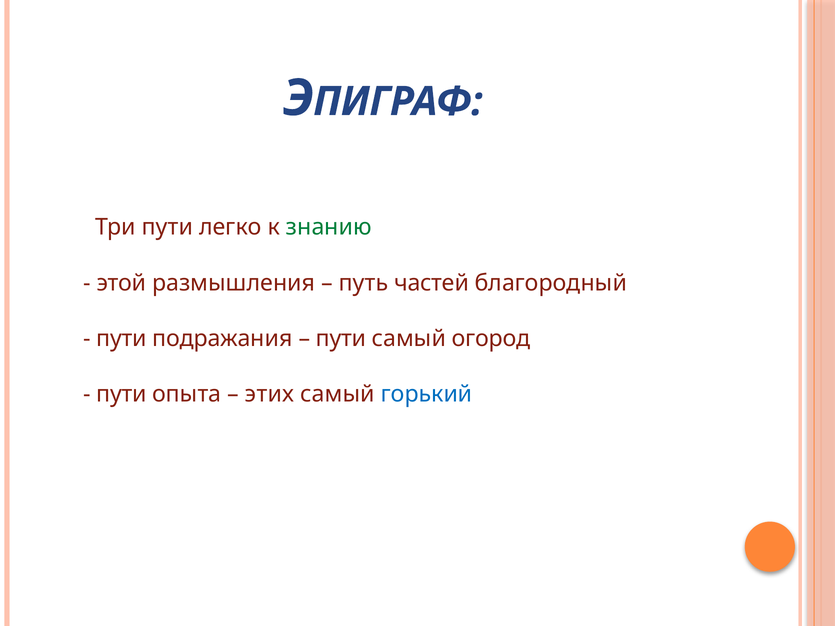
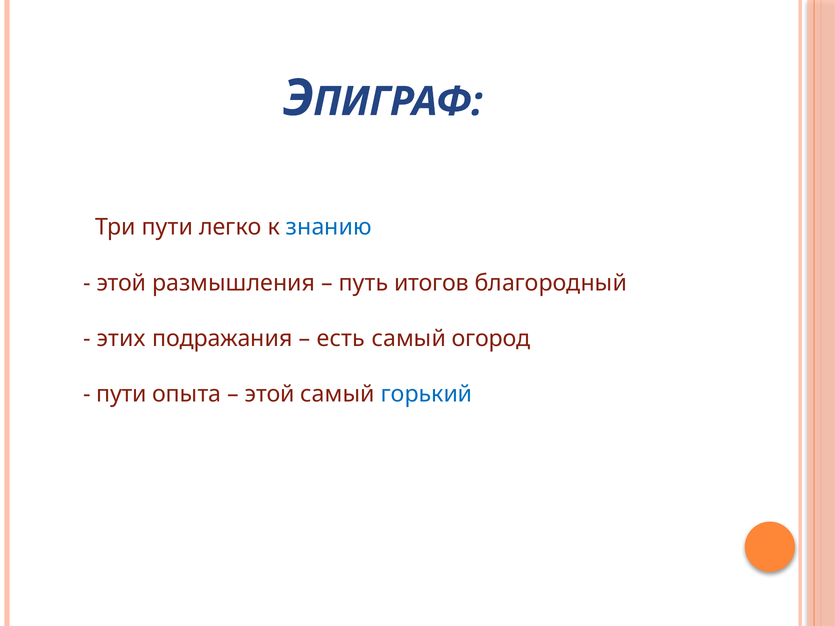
знанию colour: green -> blue
частей: частей -> итогов
пути at (121, 339): пути -> этих
пути at (341, 339): пути -> есть
этих at (270, 394): этих -> этой
